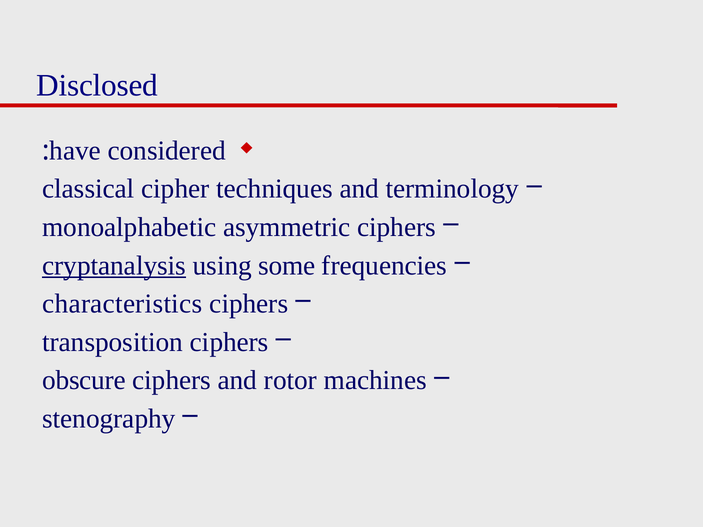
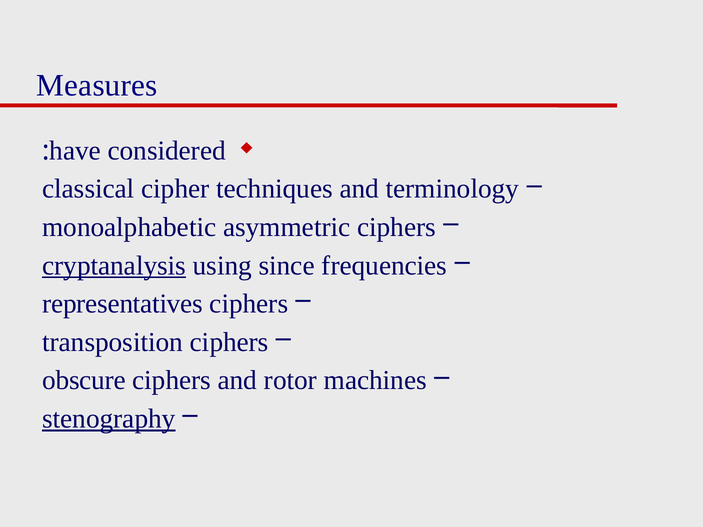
Disclosed: Disclosed -> Measures
some: some -> since
characteristics: characteristics -> representatives
stenography underline: none -> present
